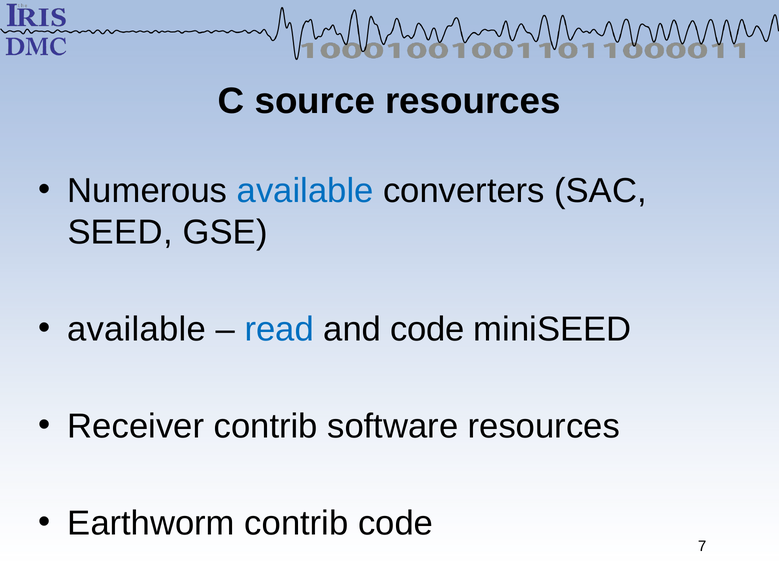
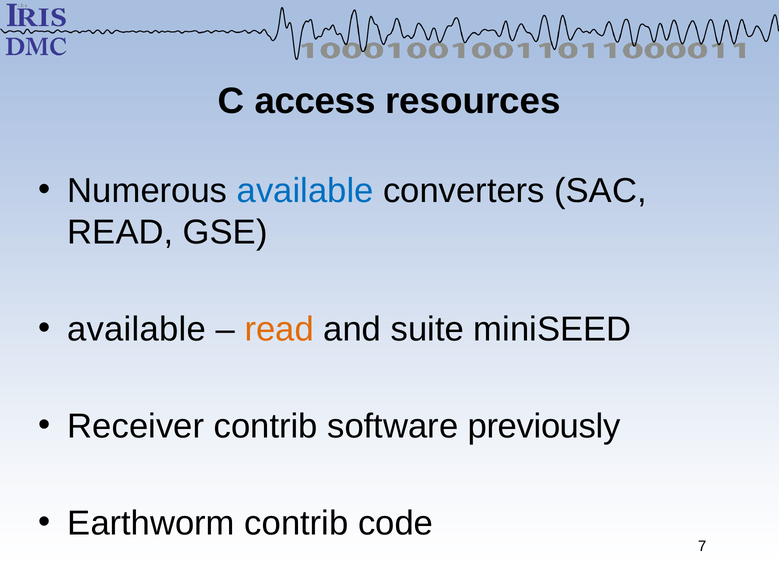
source: source -> access
SEED at (120, 233): SEED -> READ
read at (279, 329) colour: blue -> orange
and code: code -> suite
software resources: resources -> previously
